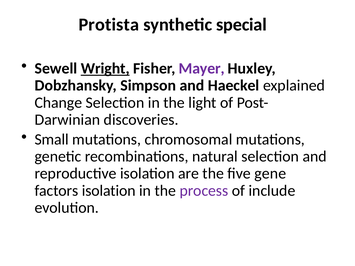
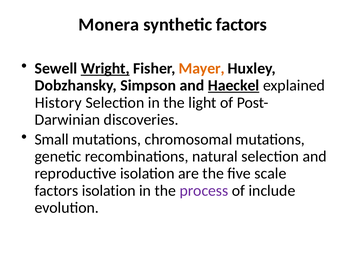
Protista: Protista -> Monera
synthetic special: special -> factors
Mayer colour: purple -> orange
Haeckel underline: none -> present
Change: Change -> History
gene: gene -> scale
